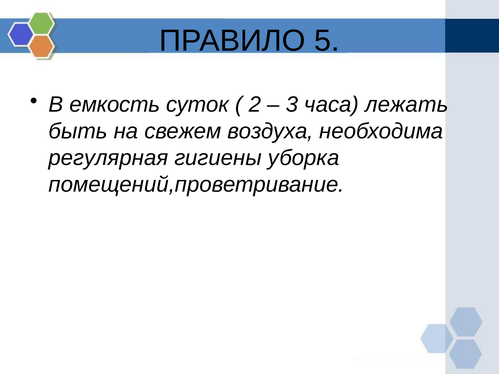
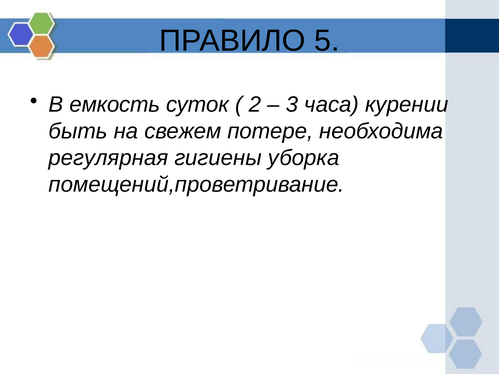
лежать: лежать -> курении
воздуха: воздуха -> потере
